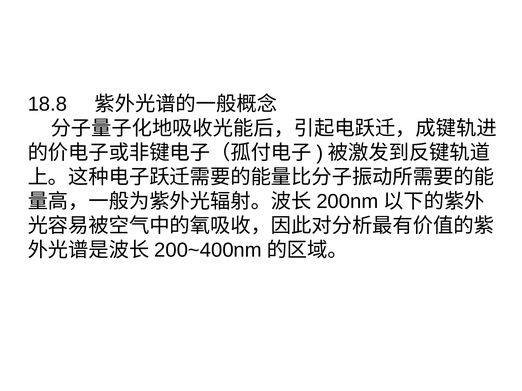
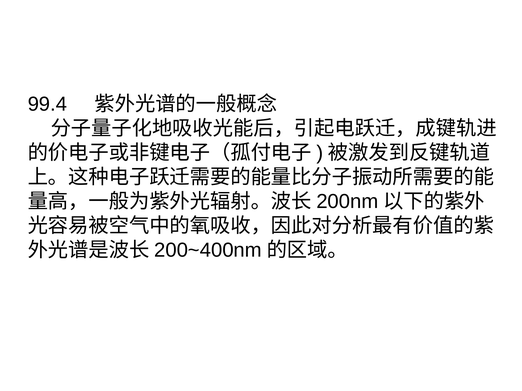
18.8: 18.8 -> 99.4
